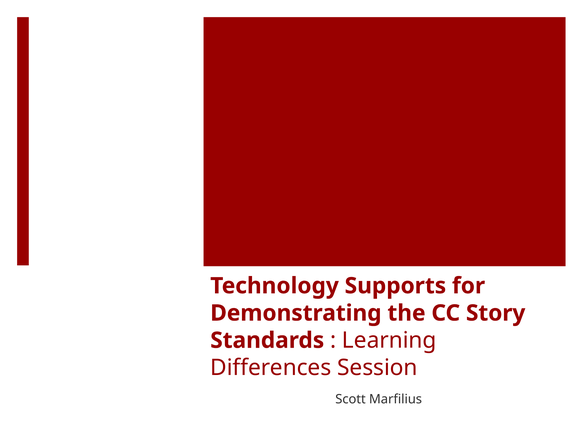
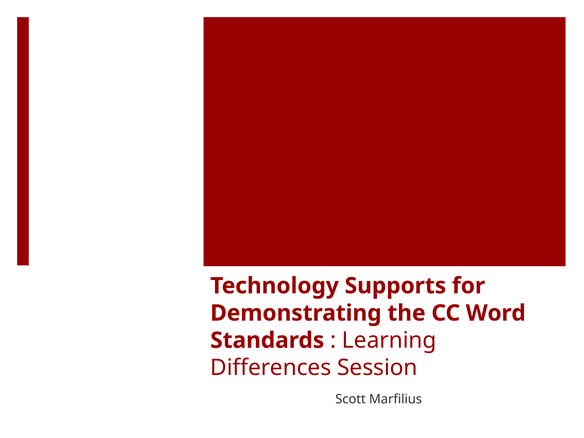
Story: Story -> Word
